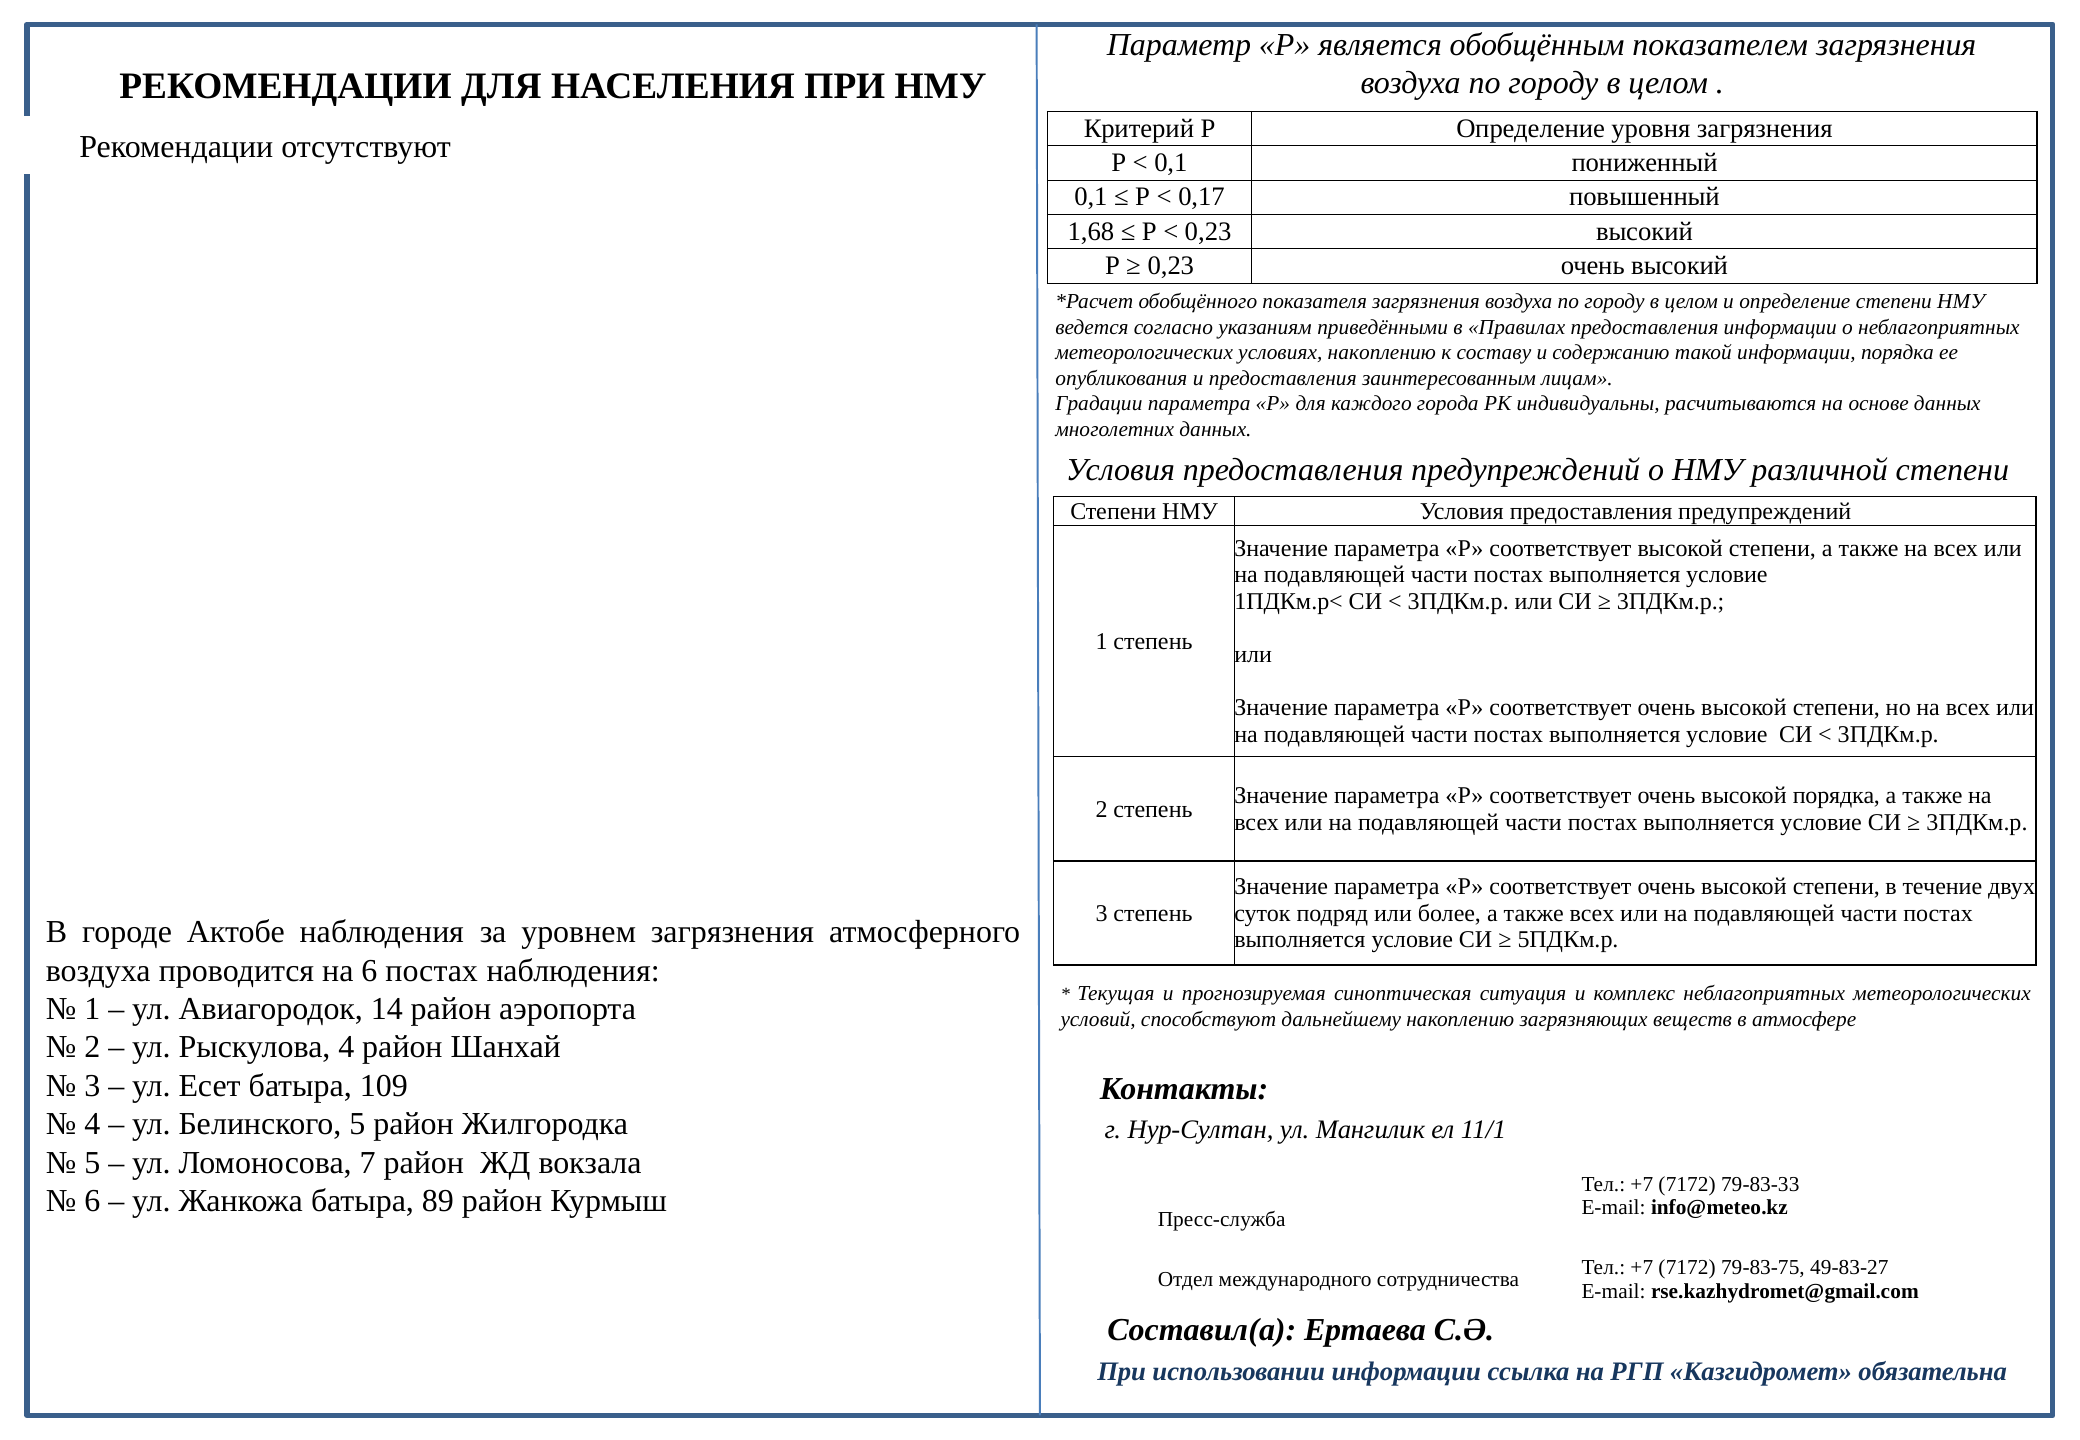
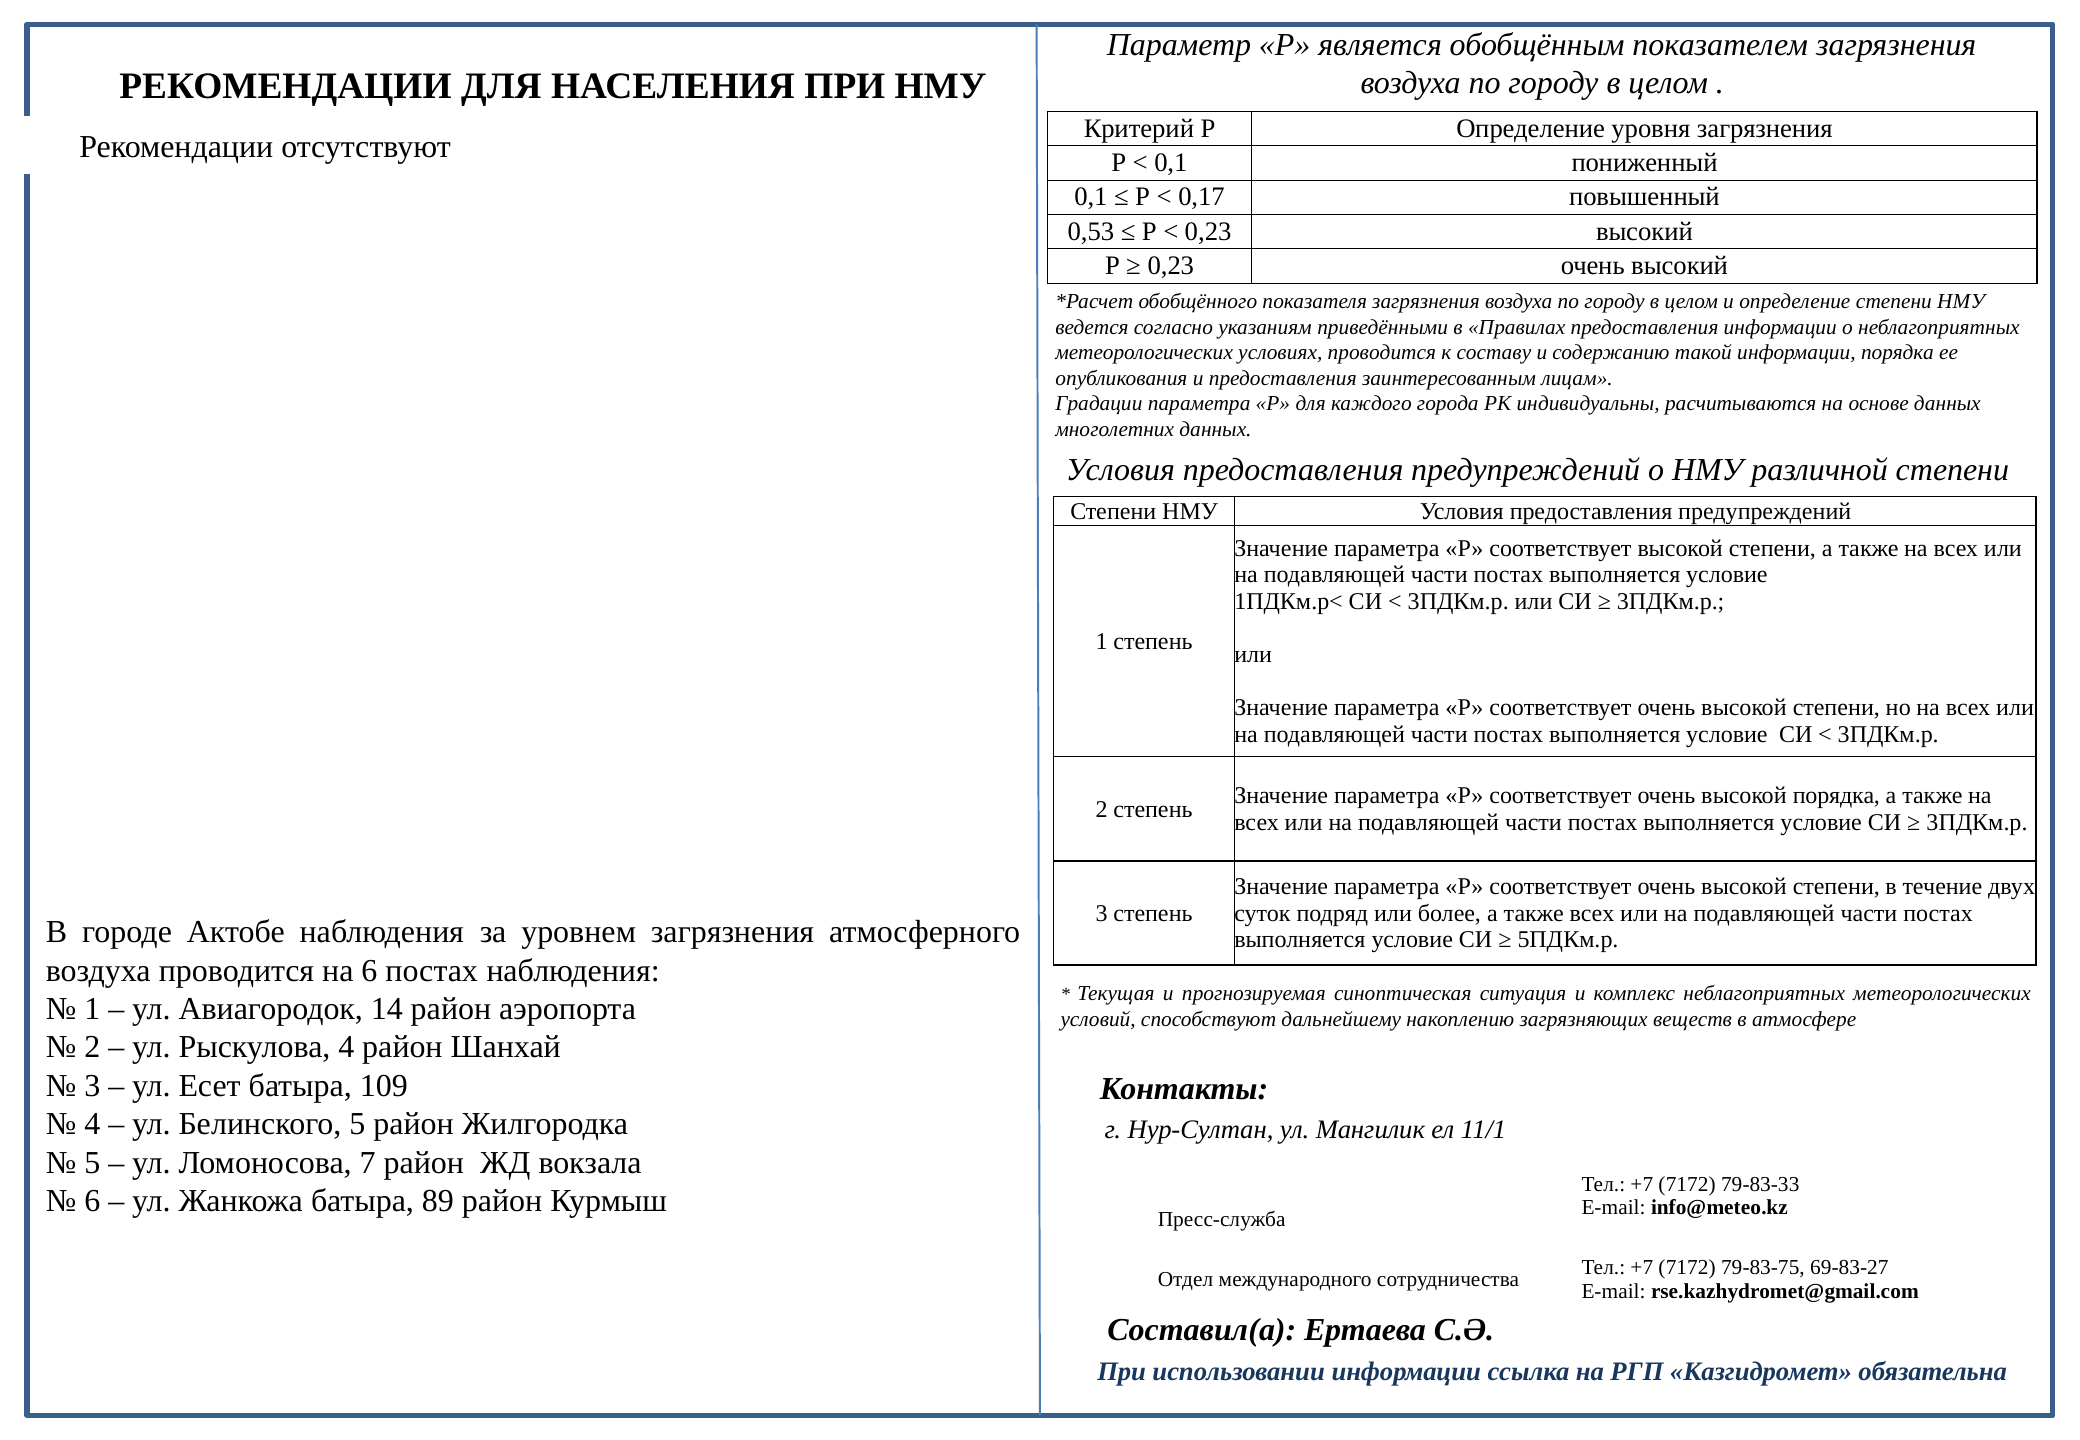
1,68: 1,68 -> 0,53
условиях накоплению: накоплению -> проводится
49-83-27: 49-83-27 -> 69-83-27
